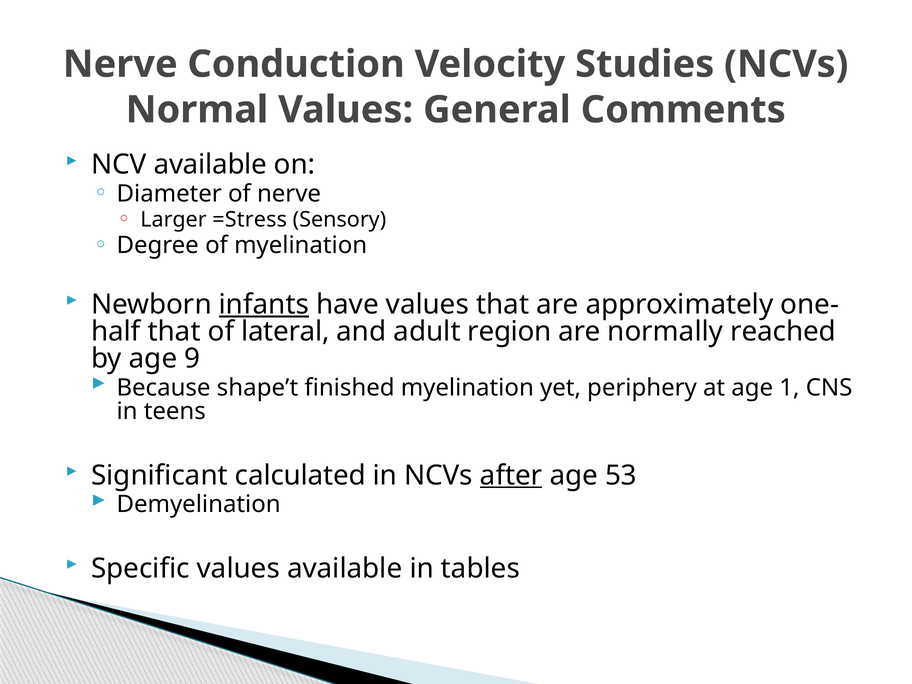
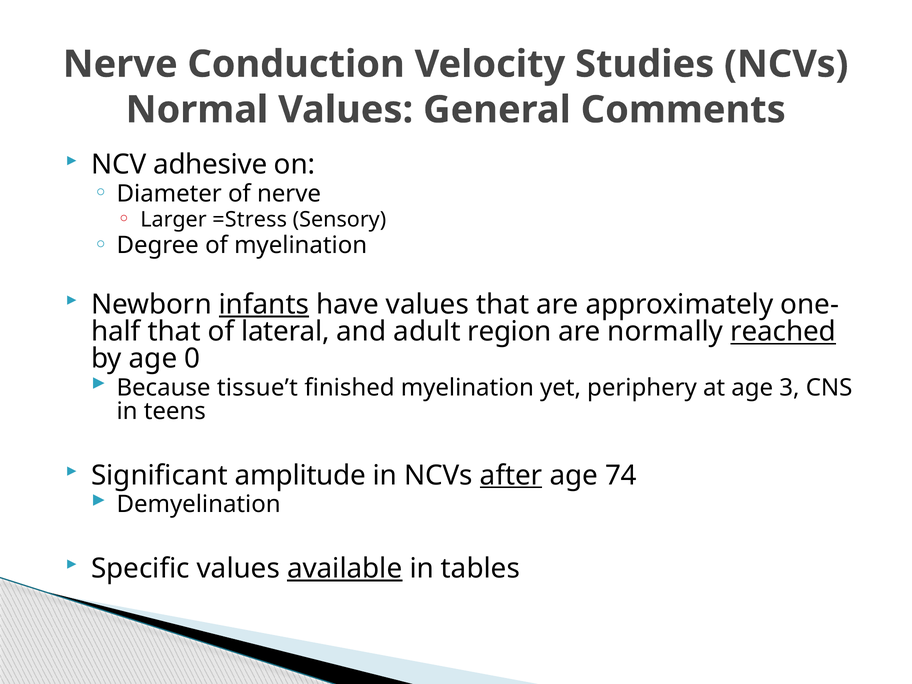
NCV available: available -> adhesive
reached underline: none -> present
9: 9 -> 0
shape’t: shape’t -> tissue’t
1: 1 -> 3
calculated: calculated -> amplitude
53: 53 -> 74
available at (345, 569) underline: none -> present
